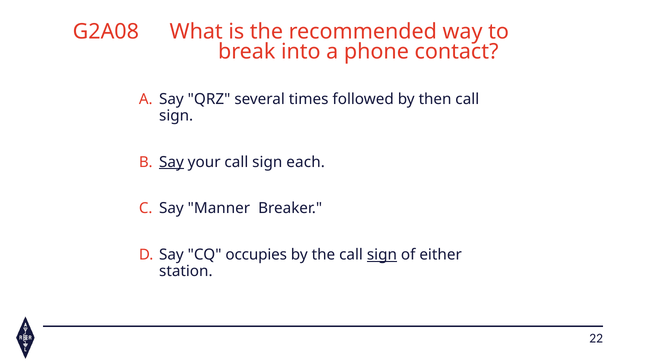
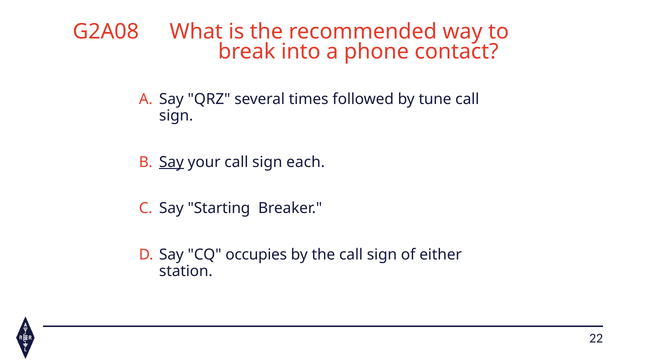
then: then -> tune
Manner: Manner -> Starting
sign at (382, 255) underline: present -> none
